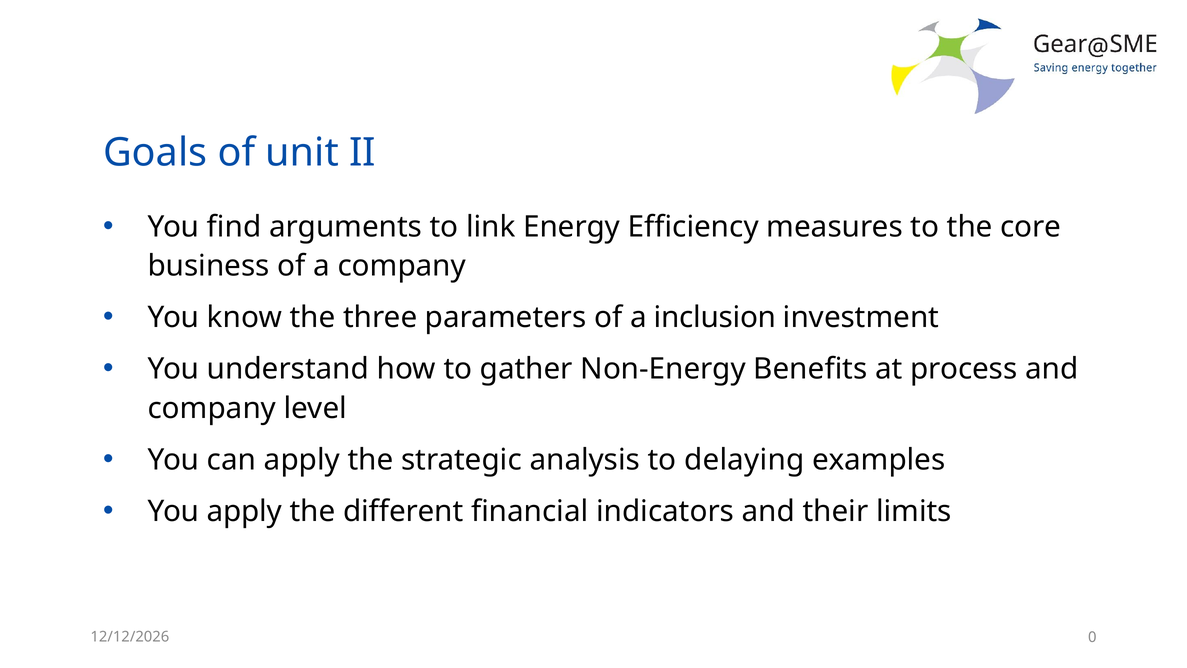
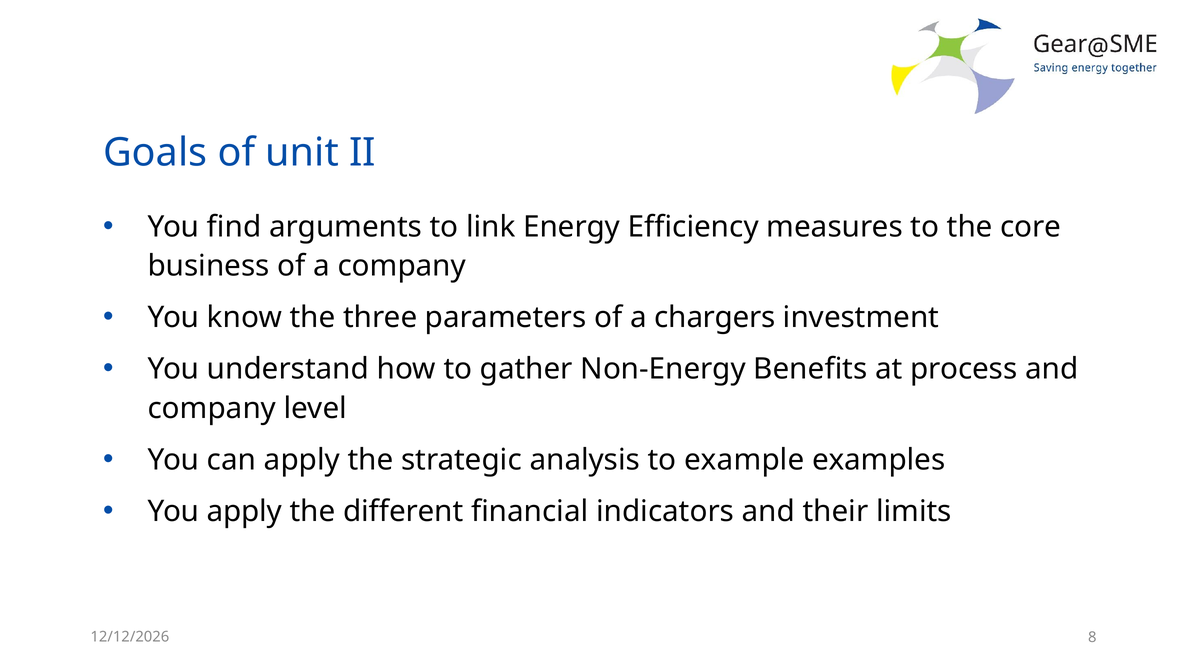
inclusion: inclusion -> chargers
delaying: delaying -> example
0: 0 -> 8
